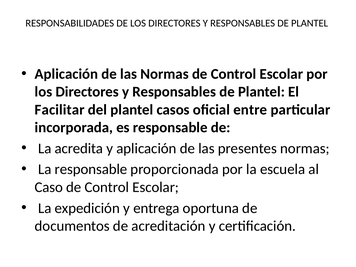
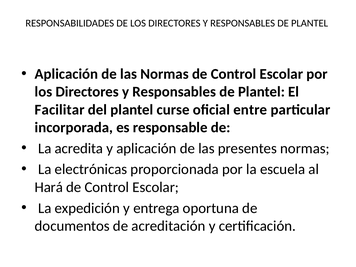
casos: casos -> curse
La responsable: responsable -> electrónicas
Caso: Caso -> Hará
